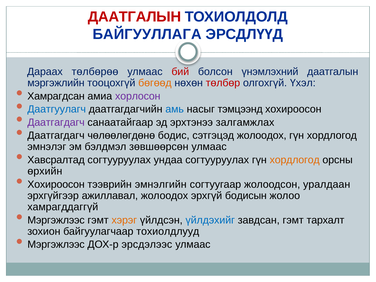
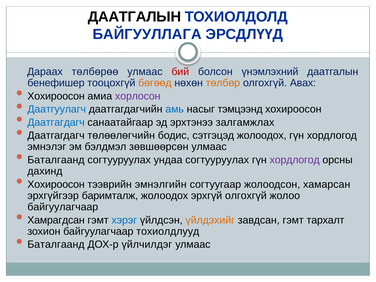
ДААТГАЛЫН at (134, 17) colour: red -> black
мэргэжлийн: мэргэжлийн -> бенефишер
төлбөр colour: red -> orange
Үхэл: Үхэл -> Авах
Хамрагдсан at (56, 96): Хамрагдсан -> Хохироосон
Даатгагдагч at (56, 122) colour: purple -> blue
чөлөөлөгдөнө: чөлөөлөгдөнө -> төлөөлөгчийн
Хавсралтад at (56, 160): Хавсралтад -> Баталгаанд
хордлогод at (295, 160) colour: orange -> purple
өрхийн: өрхийн -> дахинд
уралдаан: уралдаан -> хамарсан
ажиллавал: ажиллавал -> баримталж
эрхгүй бодисын: бодисын -> олгохгүй
хамрагддаггүй at (63, 207): хамрагддаггүй -> байгуулагчаар
Мэргэжлээс at (56, 220): Мэргэжлээс -> Хамрагдсан
хэрэг colour: orange -> blue
үйлдэхийг colour: blue -> orange
Мэргэжлээс at (56, 244): Мэргэжлээс -> Баталгаанд
эрсдэлээс: эрсдэлээс -> үйлчилдэг
